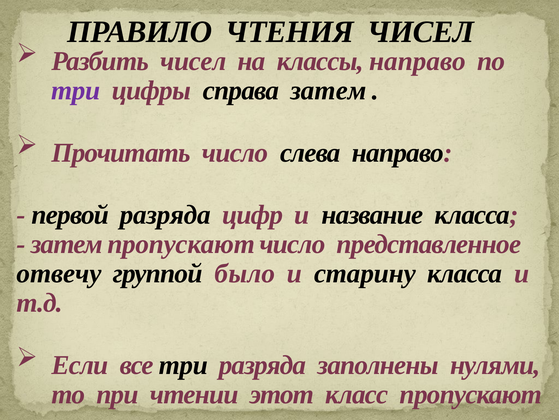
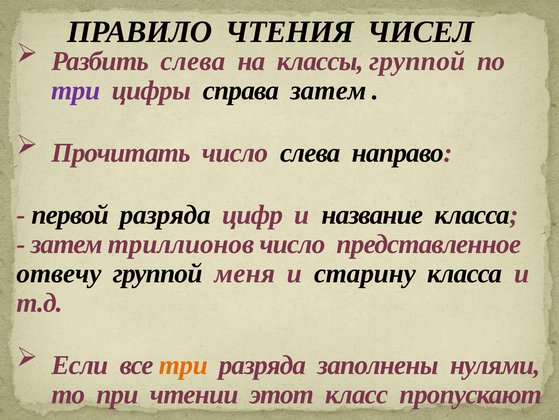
Разбить чисел: чисел -> слева
классы направо: направо -> группой
затем пропускают: пропускают -> триллионов
было: было -> меня
три at (183, 364) colour: black -> orange
